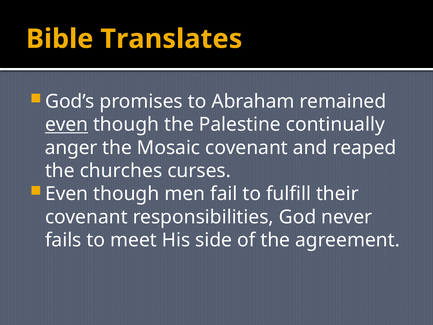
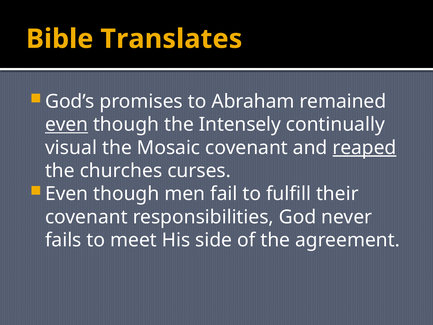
Palestine: Palestine -> Intensely
anger: anger -> visual
reaped underline: none -> present
